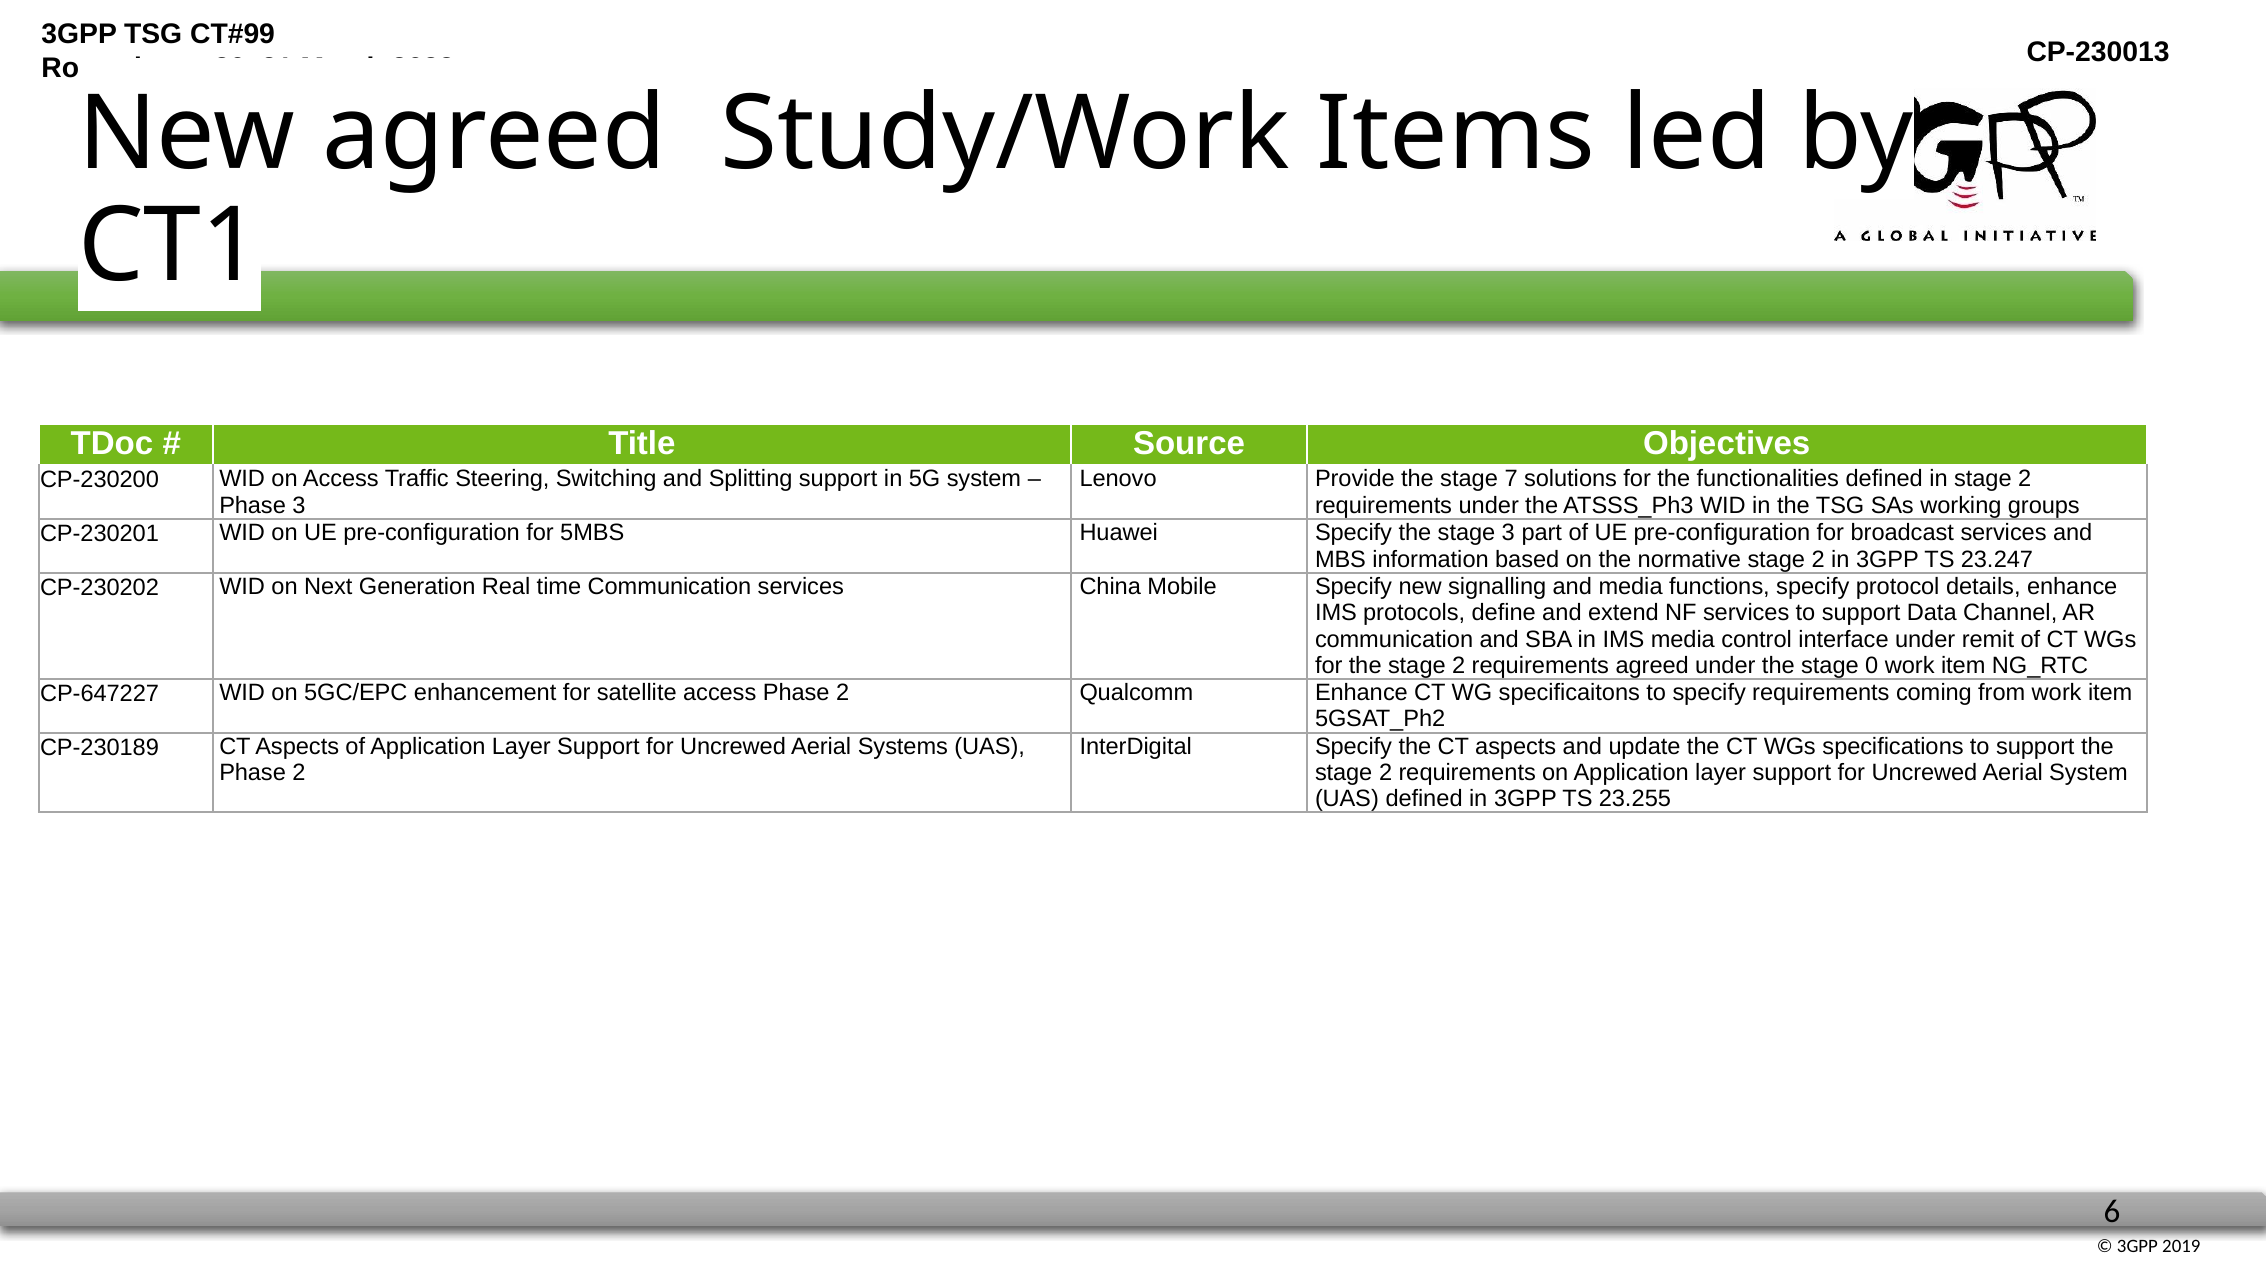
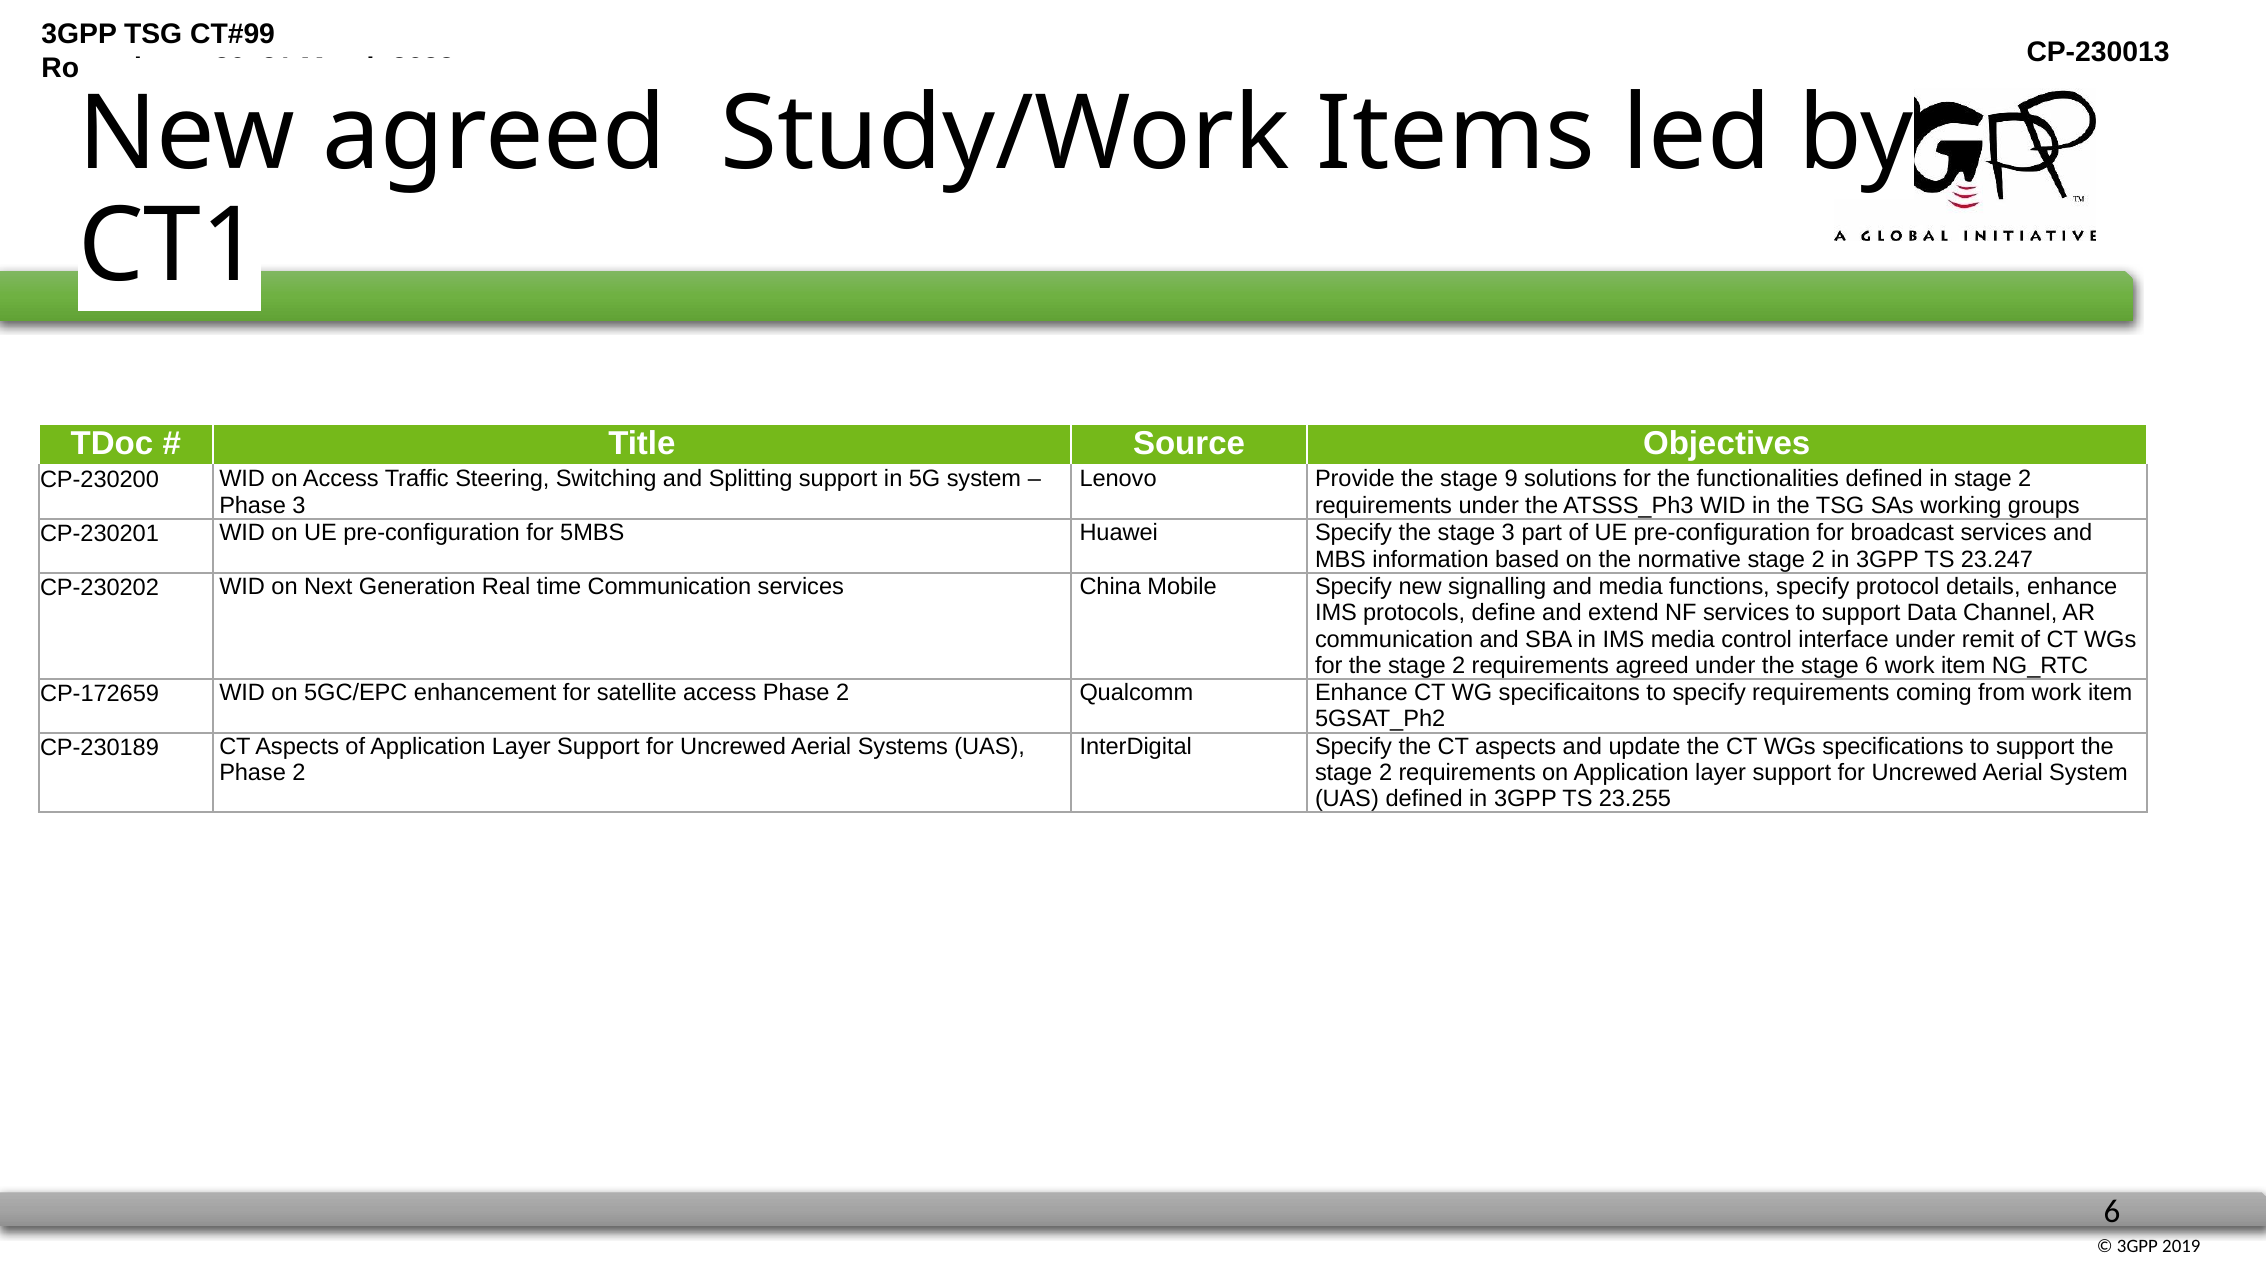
7: 7 -> 9
stage 0: 0 -> 6
CP-647227: CP-647227 -> CP-172659
